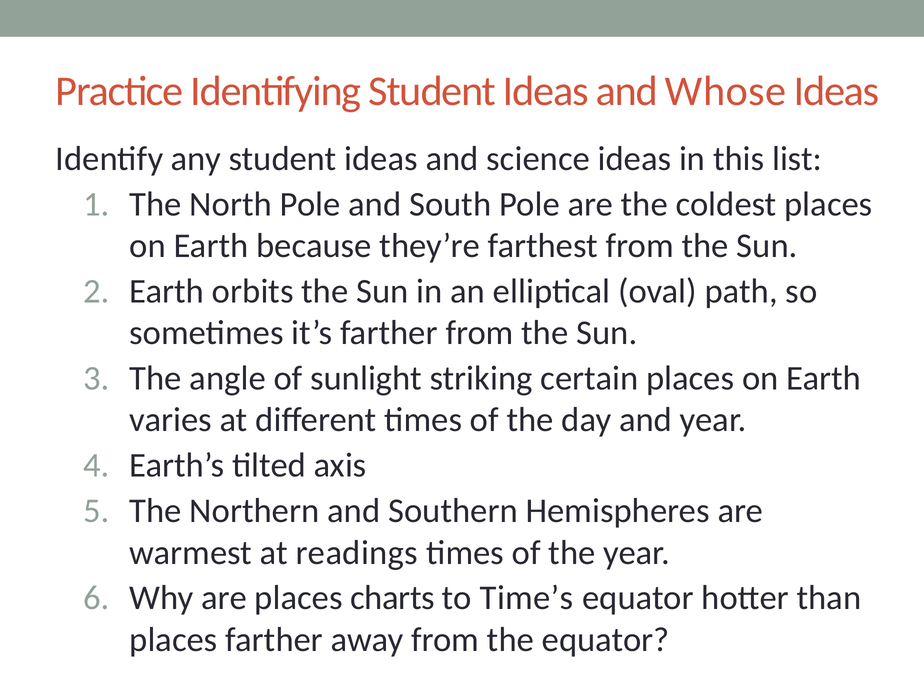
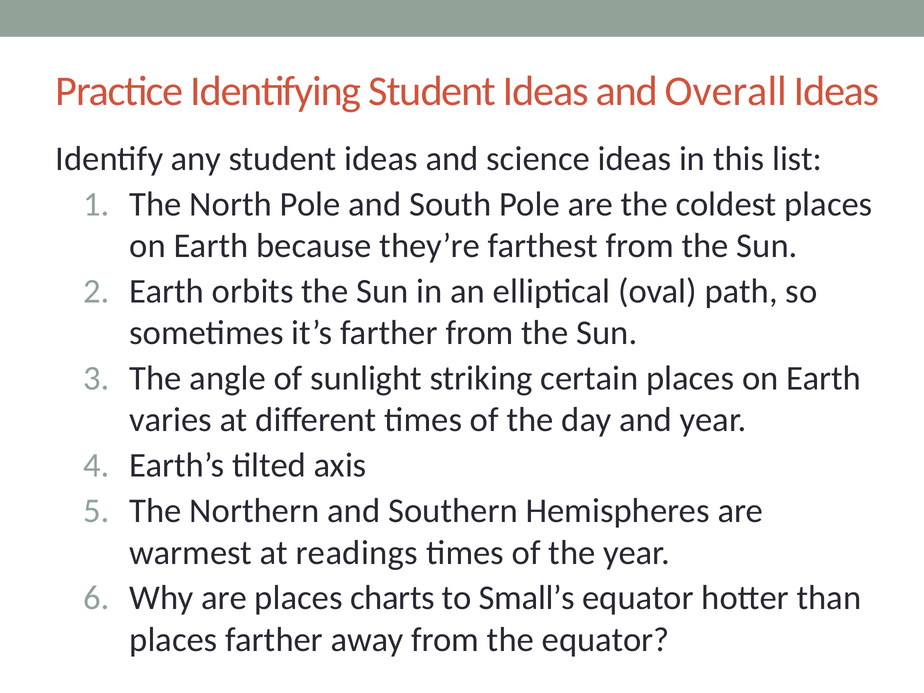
Whose: Whose -> Overall
Time’s: Time’s -> Small’s
